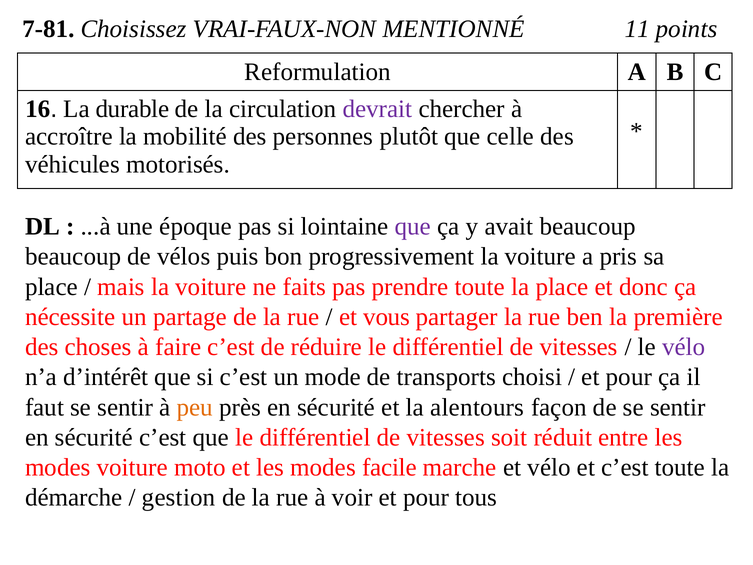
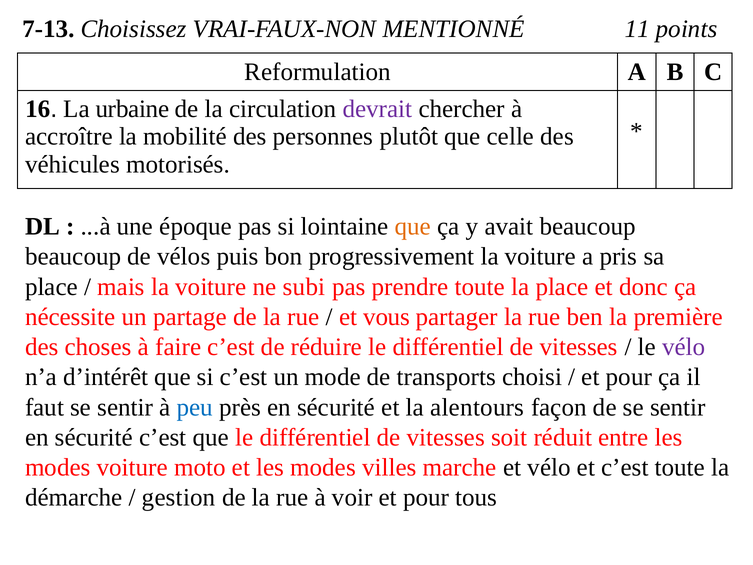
7-81: 7-81 -> 7-13
durable: durable -> urbaine
que at (413, 226) colour: purple -> orange
faits: faits -> subi
peu colour: orange -> blue
facile: facile -> villes
